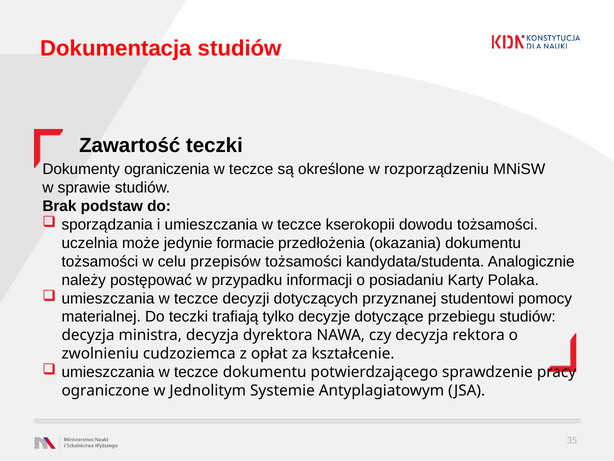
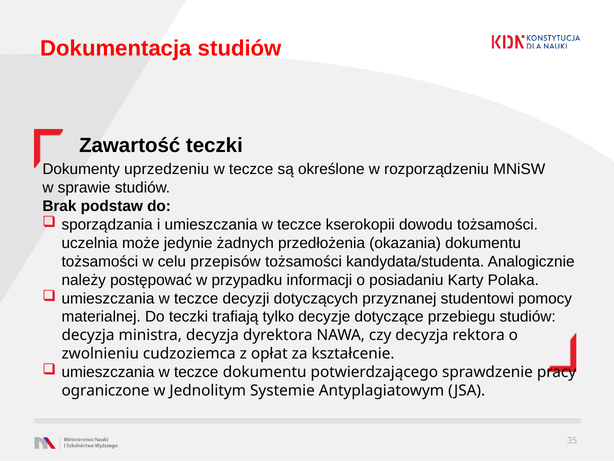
ograniczenia: ograniczenia -> uprzedzeniu
formacie: formacie -> żadnych
